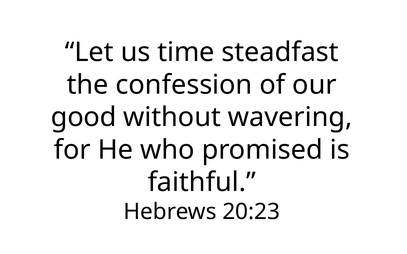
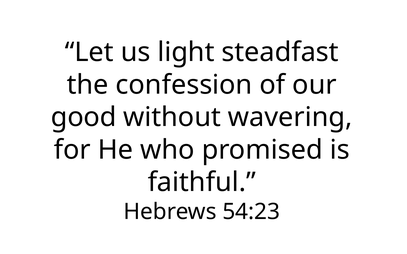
time: time -> light
20:23: 20:23 -> 54:23
